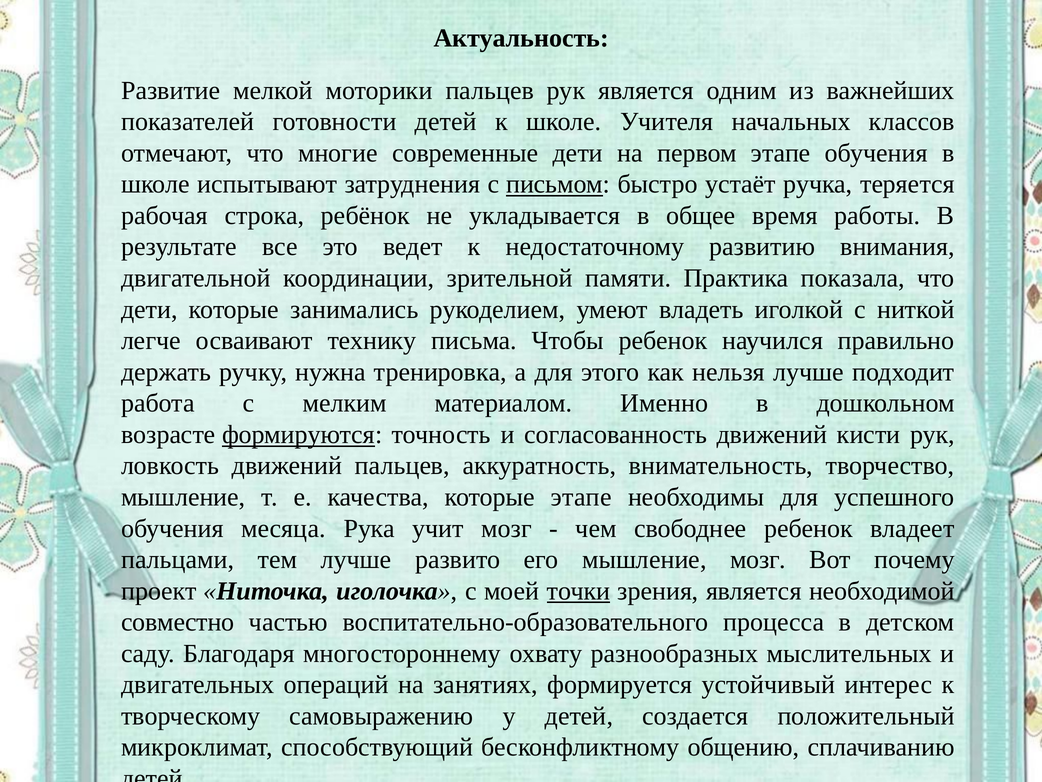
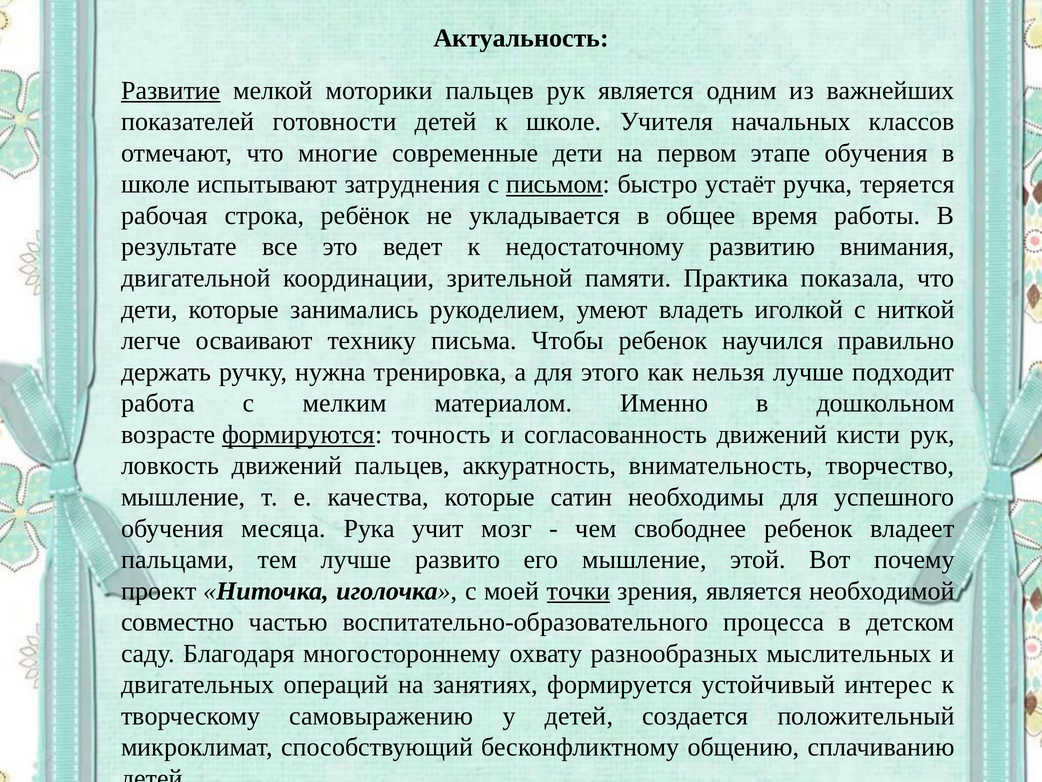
Развитие underline: none -> present
которые этапе: этапе -> сатин
мышление мозг: мозг -> этой
